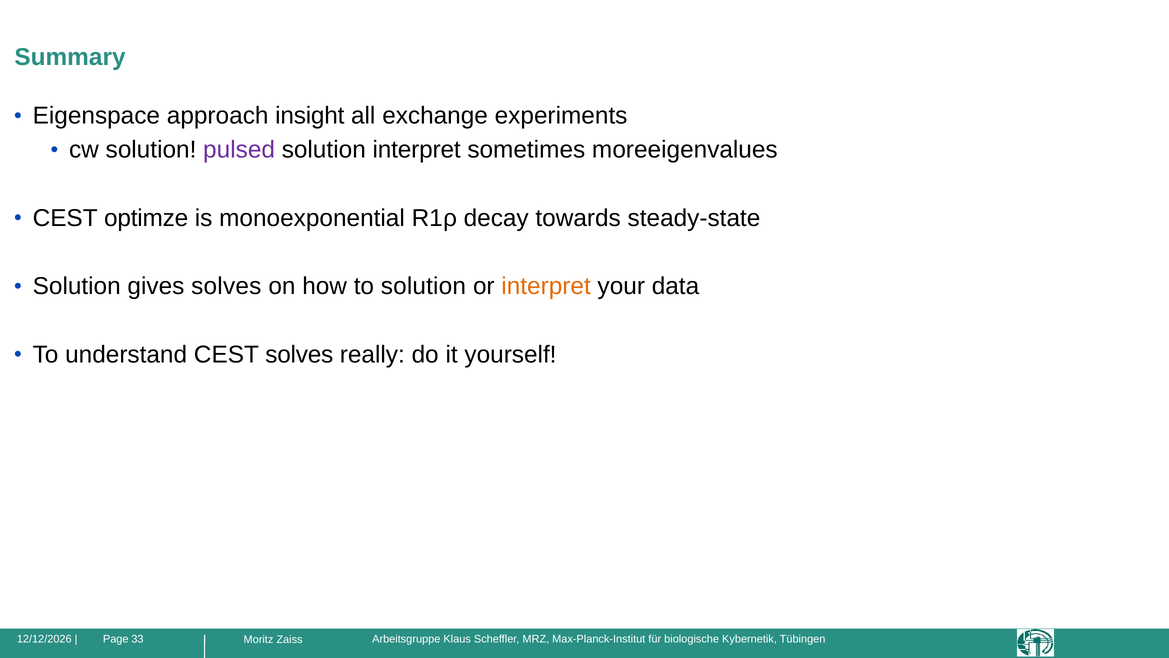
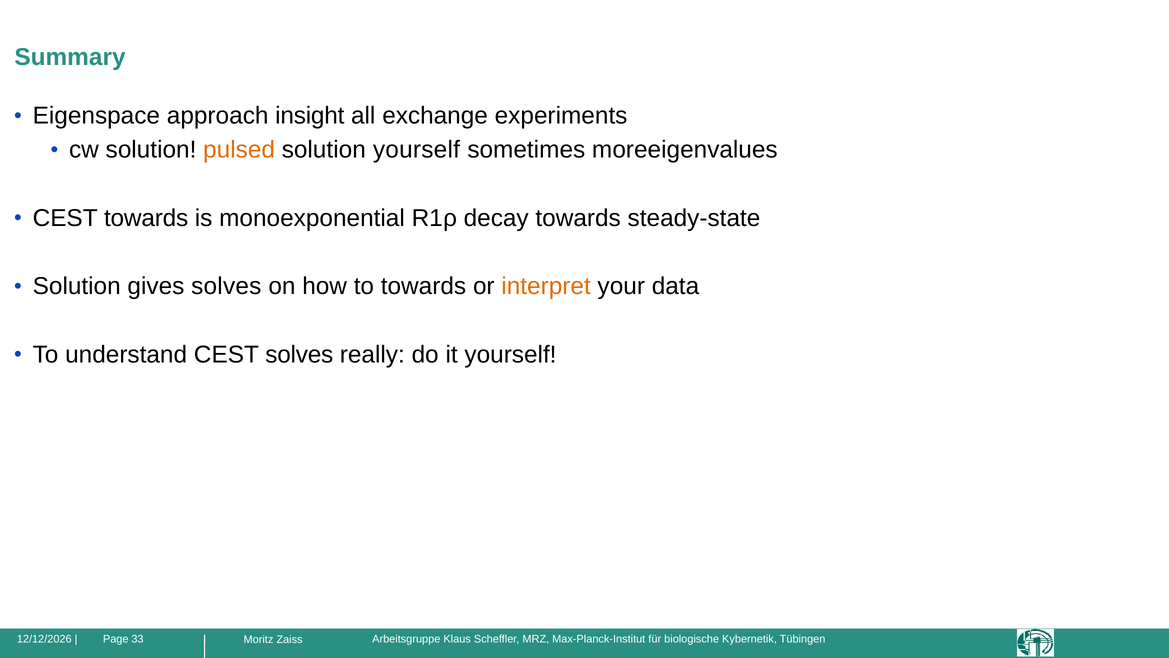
pulsed colour: purple -> orange
solution interpret: interpret -> yourself
CEST optimze: optimze -> towards
to solution: solution -> towards
